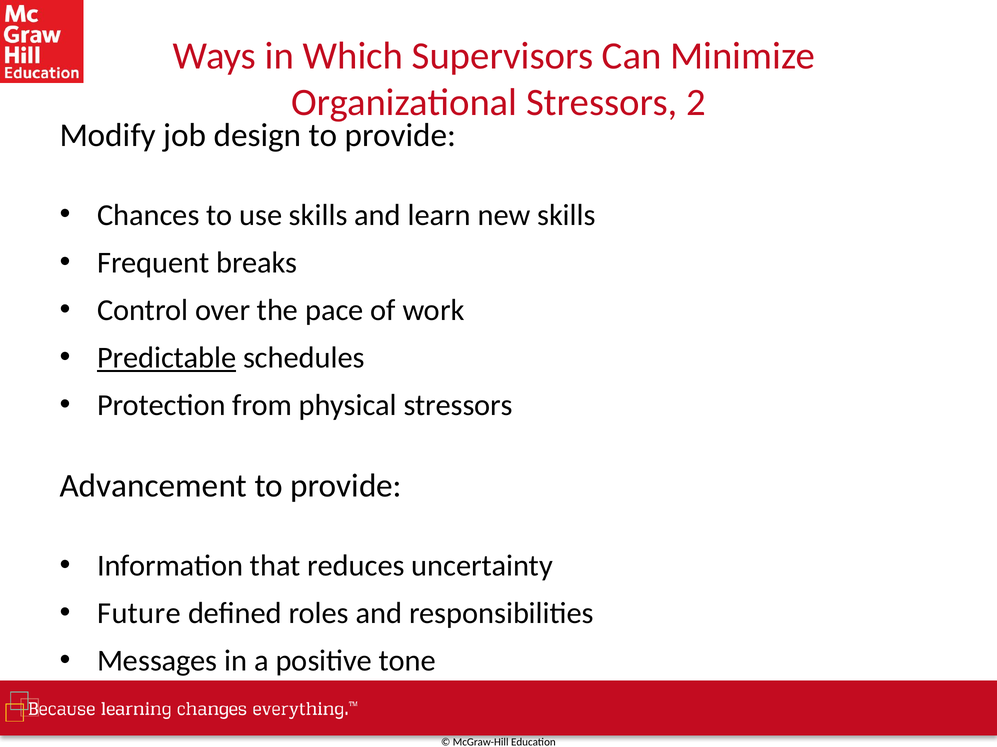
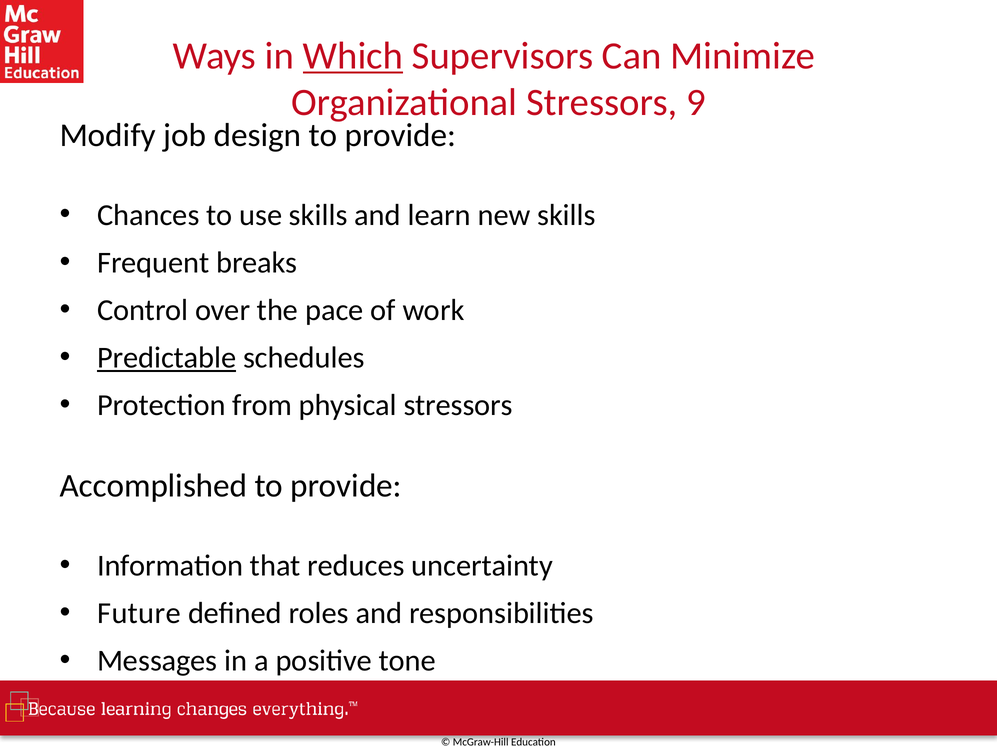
Which underline: none -> present
2: 2 -> 9
Advancement: Advancement -> Accomplished
